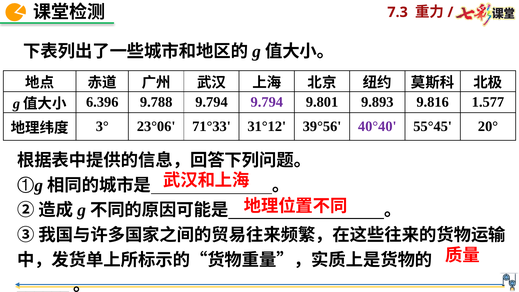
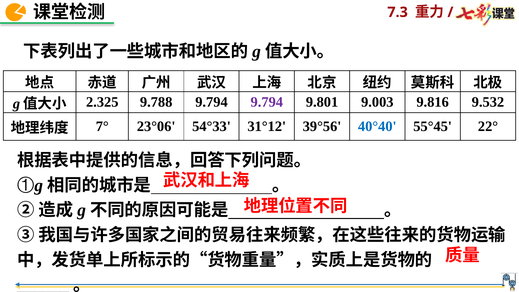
6.396: 6.396 -> 2.325
9.893: 9.893 -> 9.003
1.577: 1.577 -> 9.532
3°: 3° -> 7°
71°33: 71°33 -> 54°33
40°40 colour: purple -> blue
20°: 20° -> 22°
